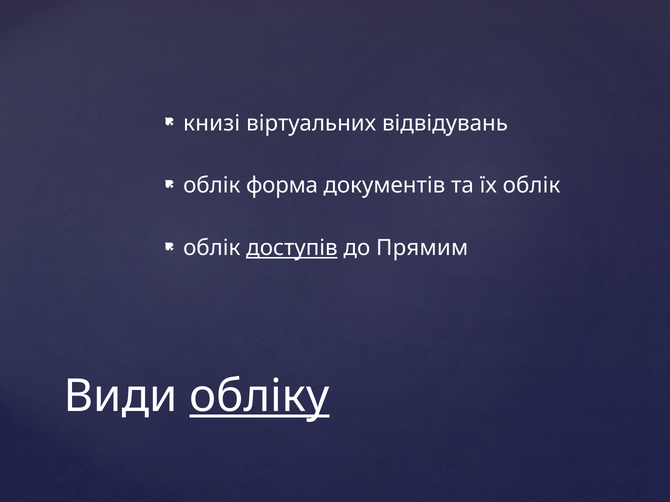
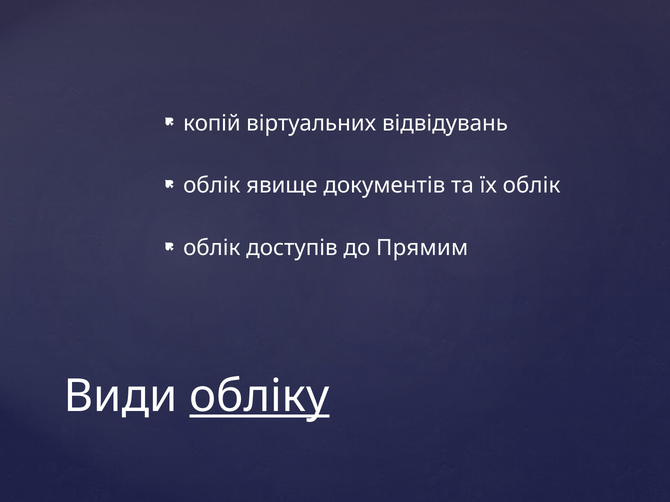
книзі: книзі -> копій
форма: форма -> явище
доступів underline: present -> none
